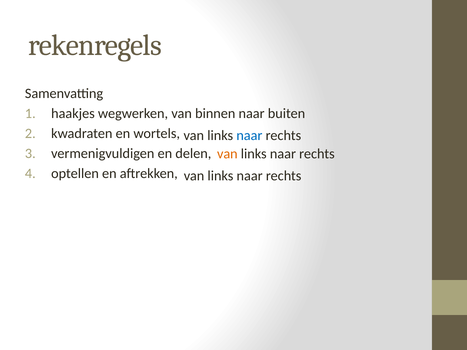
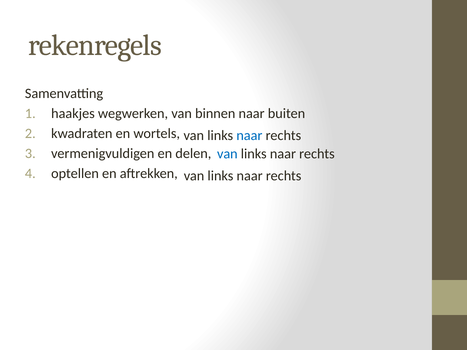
van at (227, 154) colour: orange -> blue
